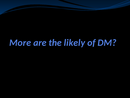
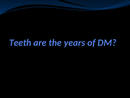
More: More -> Teeth
likely: likely -> years
